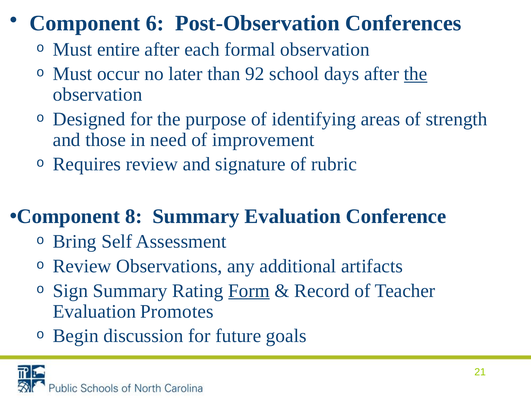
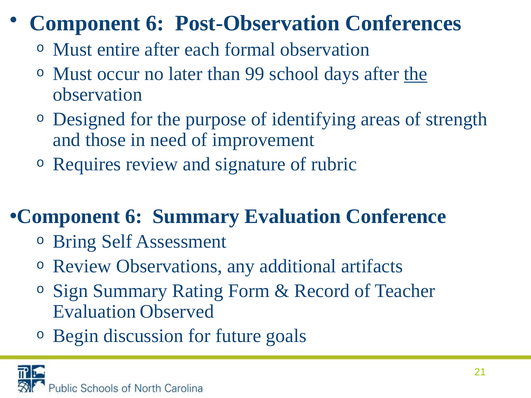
92: 92 -> 99
8 at (134, 216): 8 -> 6
Form underline: present -> none
Promotes: Promotes -> Observed
